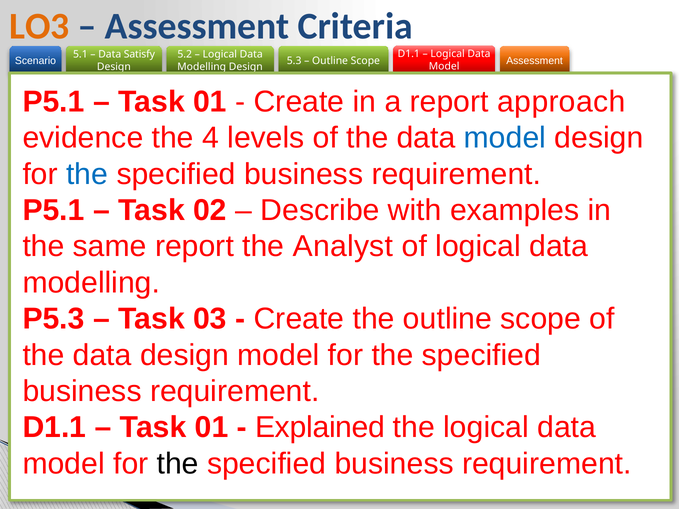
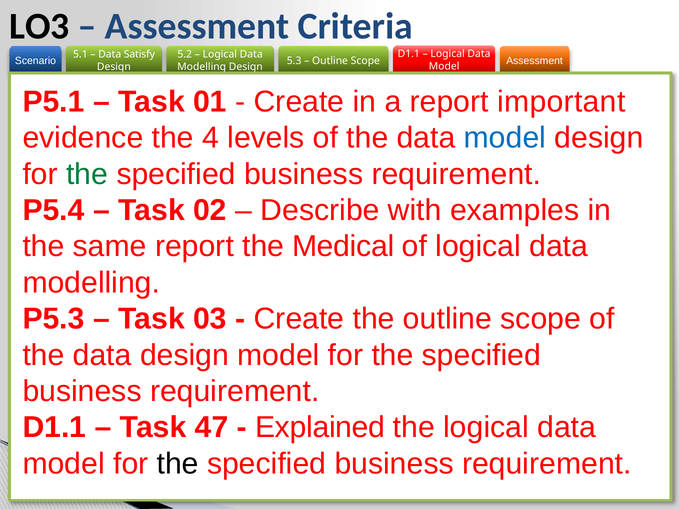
LO3 colour: orange -> black
approach: approach -> important
the at (87, 174) colour: blue -> green
P5.1 at (54, 210): P5.1 -> P5.4
Analyst: Analyst -> Medical
01 at (212, 428): 01 -> 47
